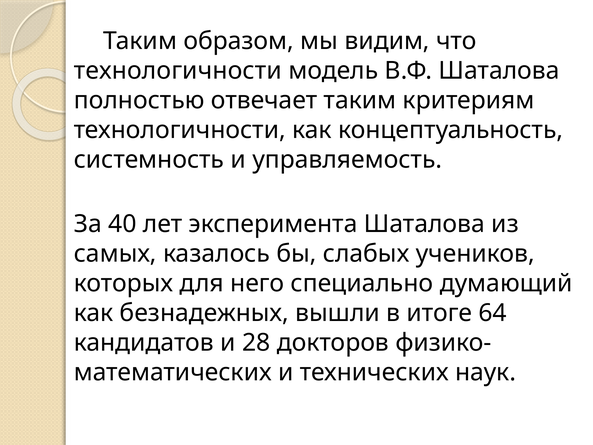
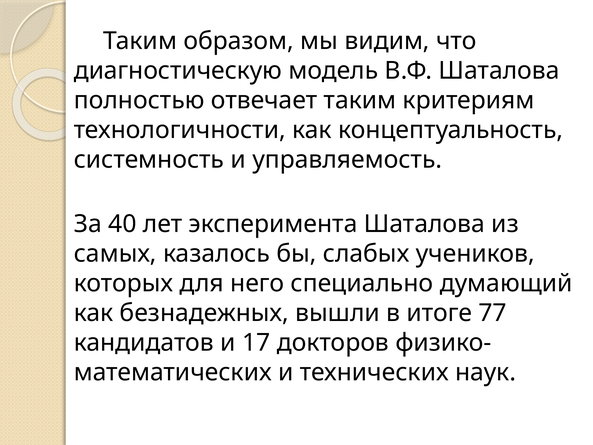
технологичности at (178, 71): технологичности -> диагностическую
64: 64 -> 77
28: 28 -> 17
